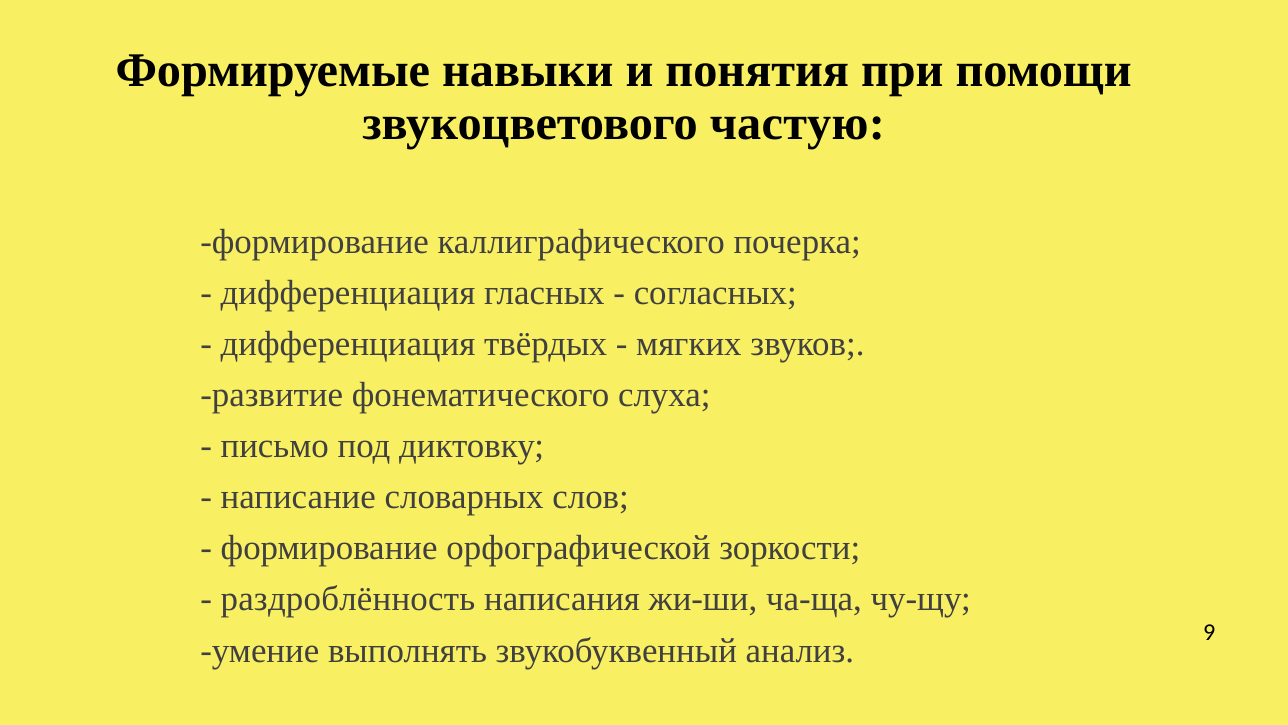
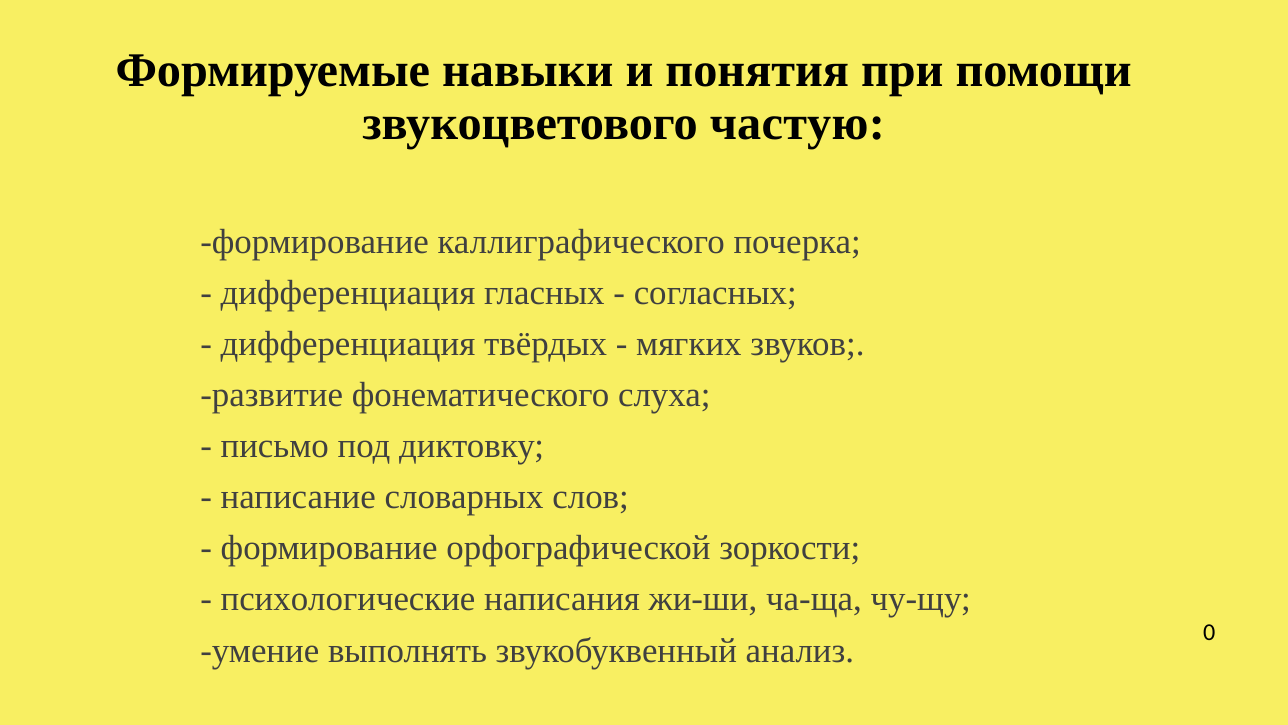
раздроблённость: раздроблённость -> психологические
9: 9 -> 0
